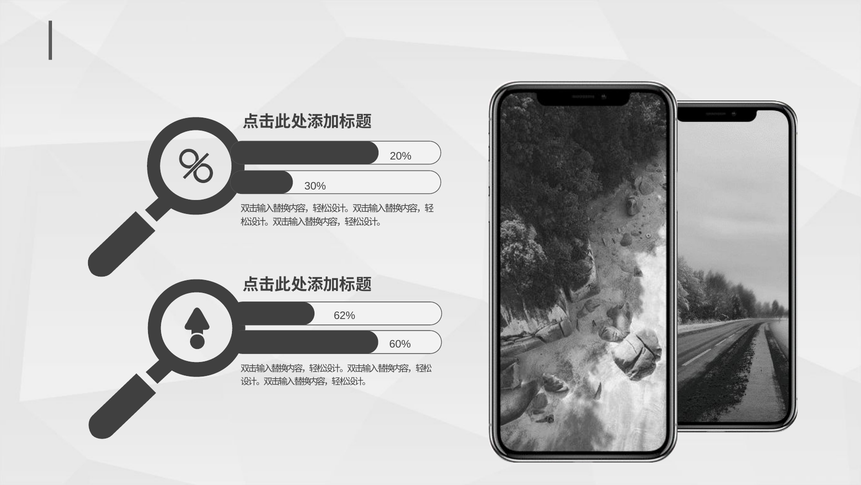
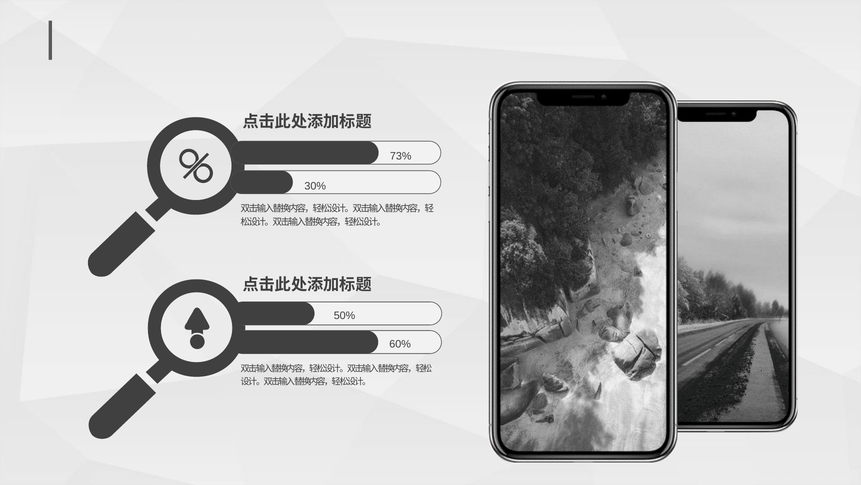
20%: 20% -> 73%
62%: 62% -> 50%
